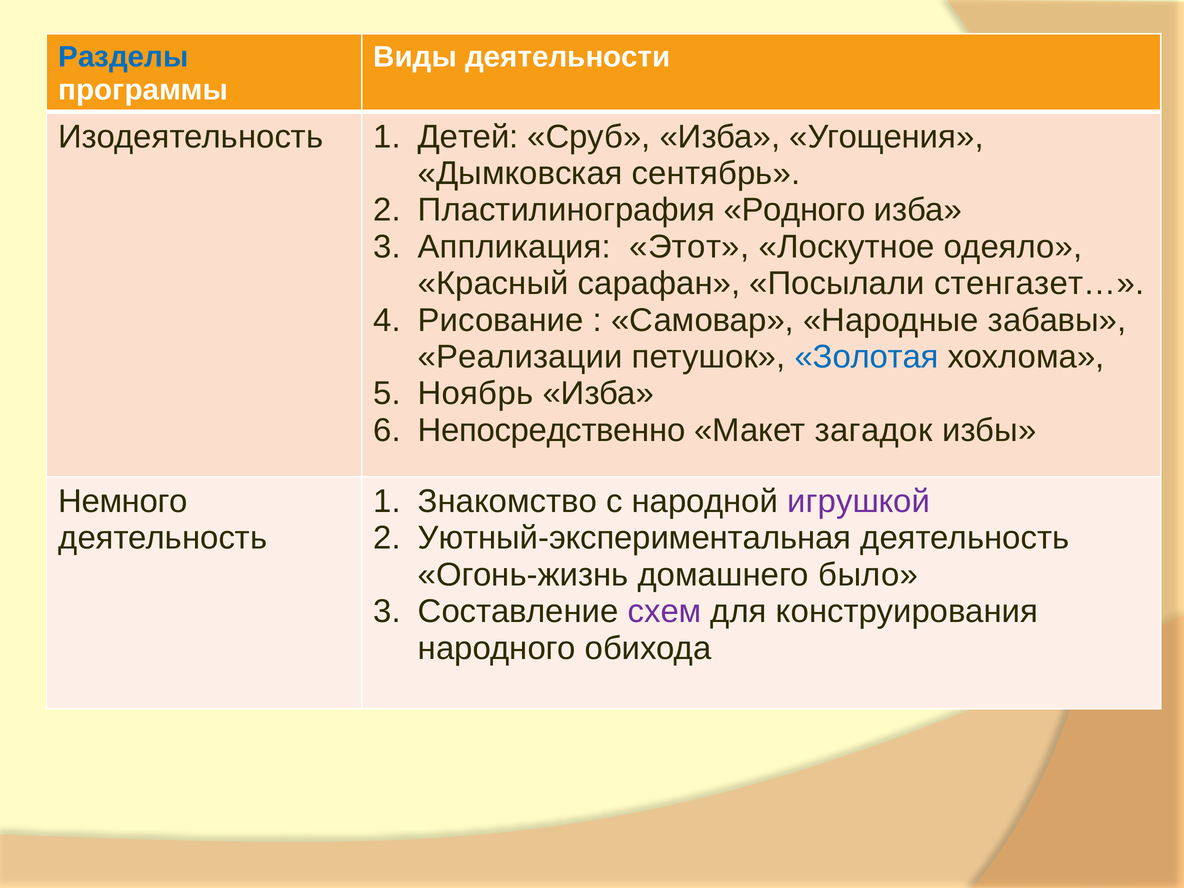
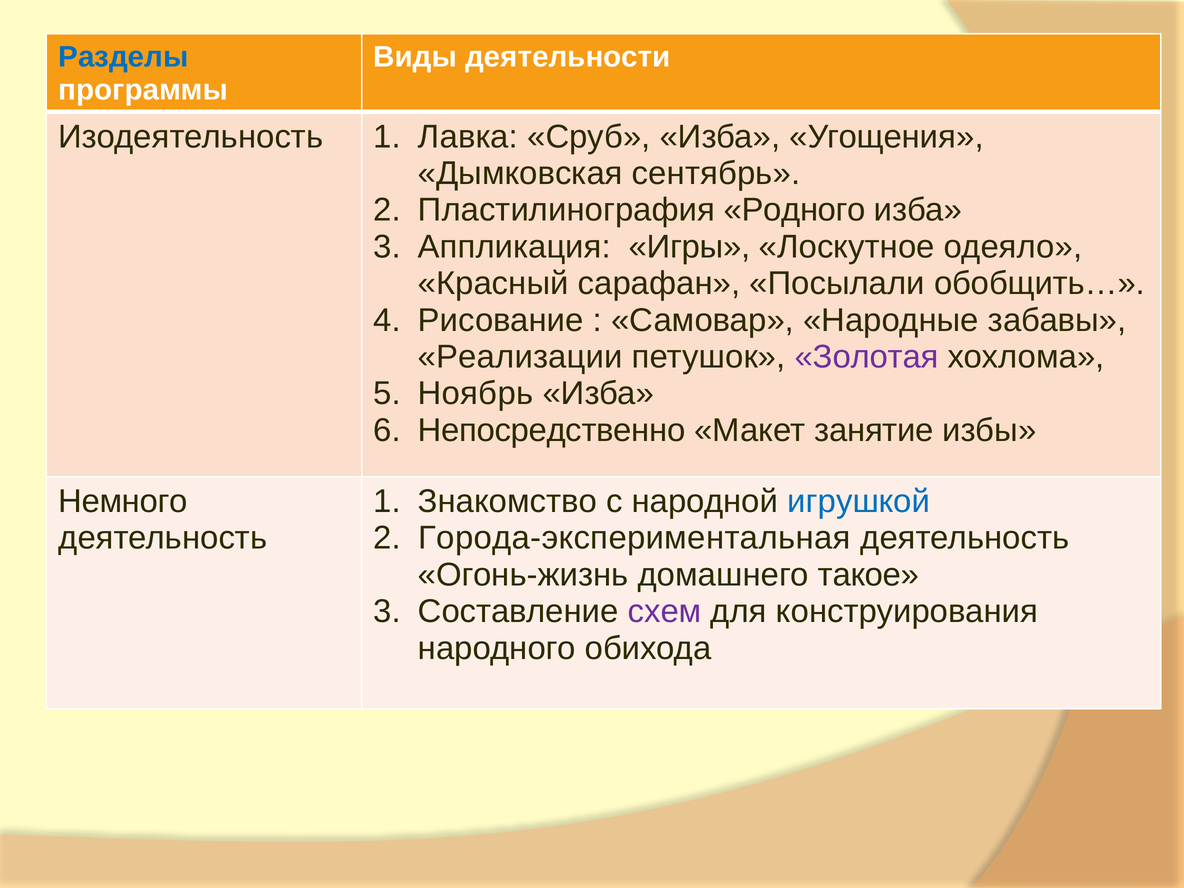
Детей: Детей -> Лавка
Этот: Этот -> Игры
стенгазет…: стенгазет… -> обобщить…
Золотая colour: blue -> purple
загадок: загадок -> занятие
игрушкой colour: purple -> blue
Уютный-экспериментальная: Уютный-экспериментальная -> Города-экспериментальная
было: было -> такое
